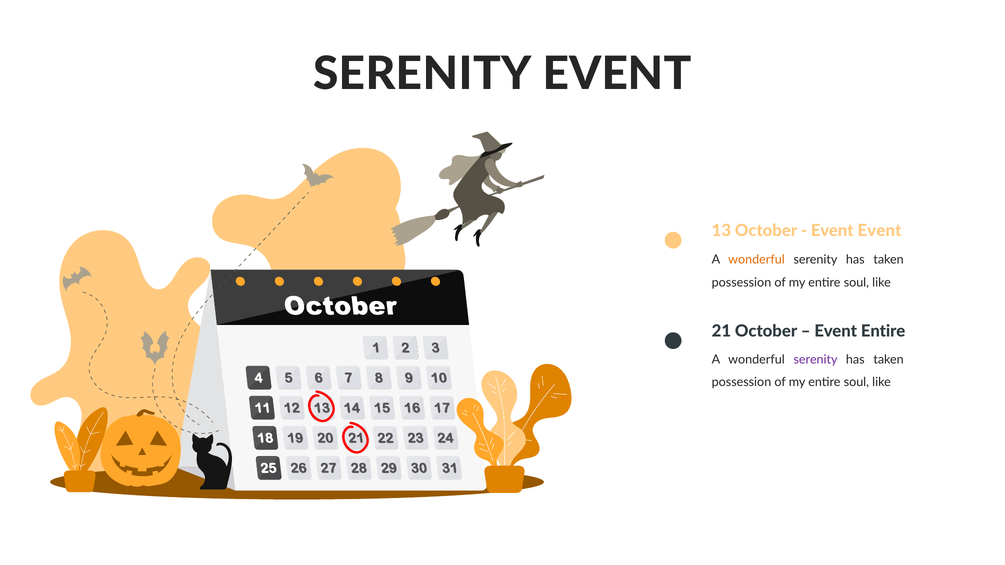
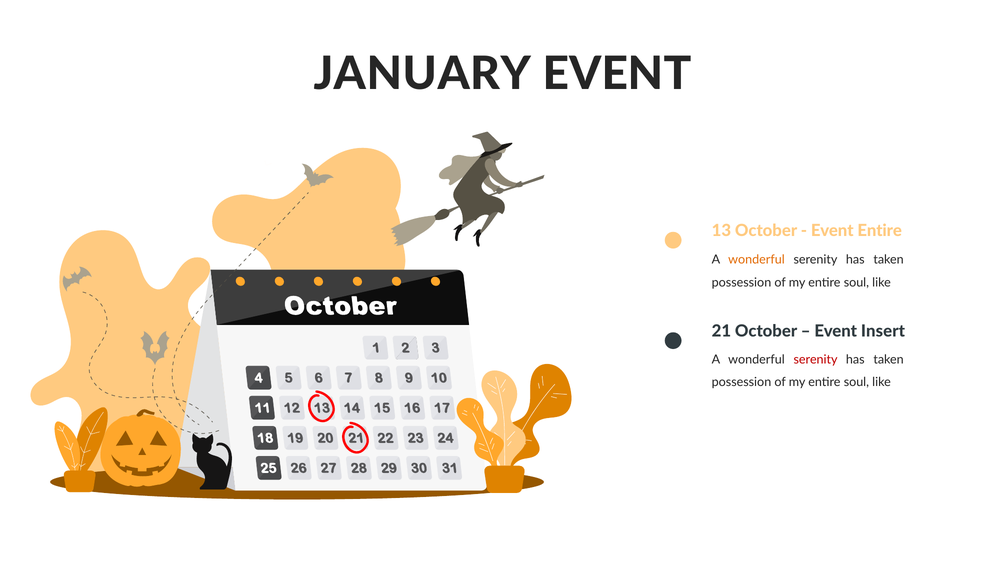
SERENITY at (422, 74): SERENITY -> JANUARY
Event Event: Event -> Entire
Event Entire: Entire -> Insert
serenity at (815, 360) colour: purple -> red
